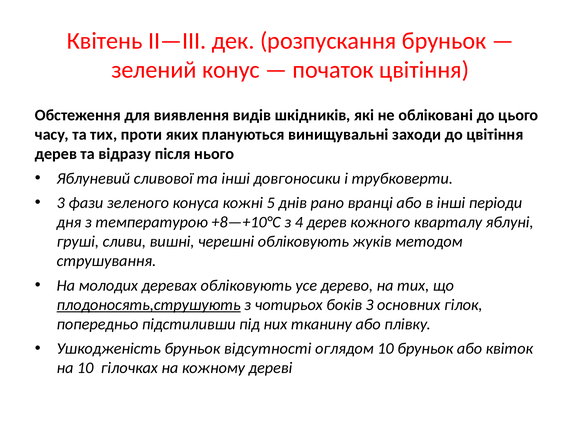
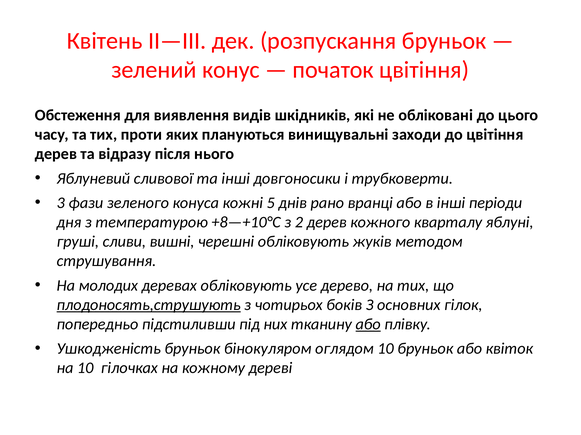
4: 4 -> 2
або at (368, 325) underline: none -> present
відсутності: відсутності -> бінокуляром
